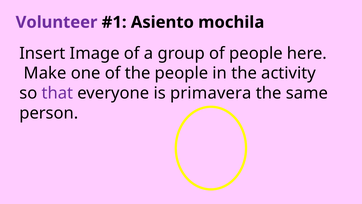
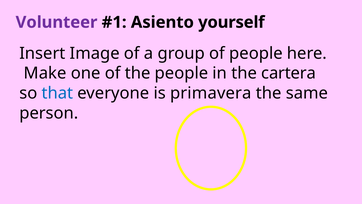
mochila: mochila -> yourself
activity: activity -> cartera
that colour: purple -> blue
